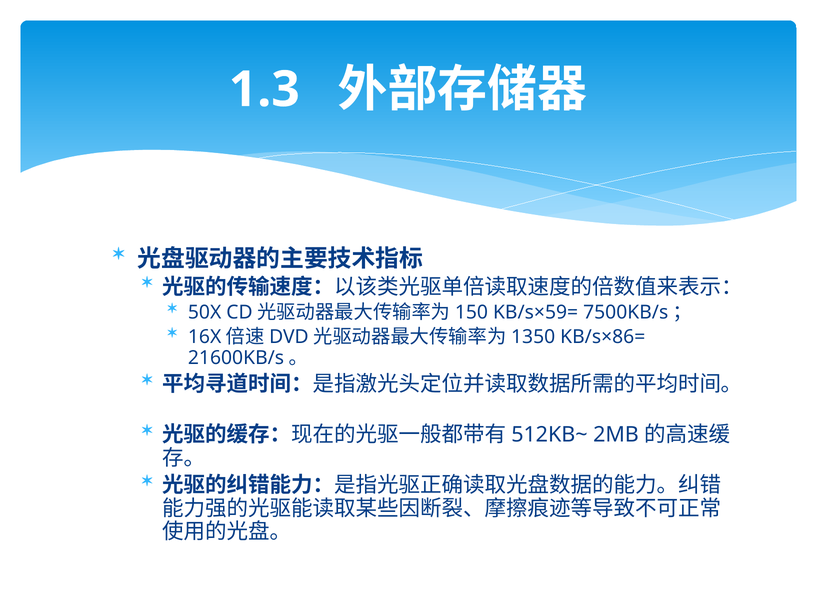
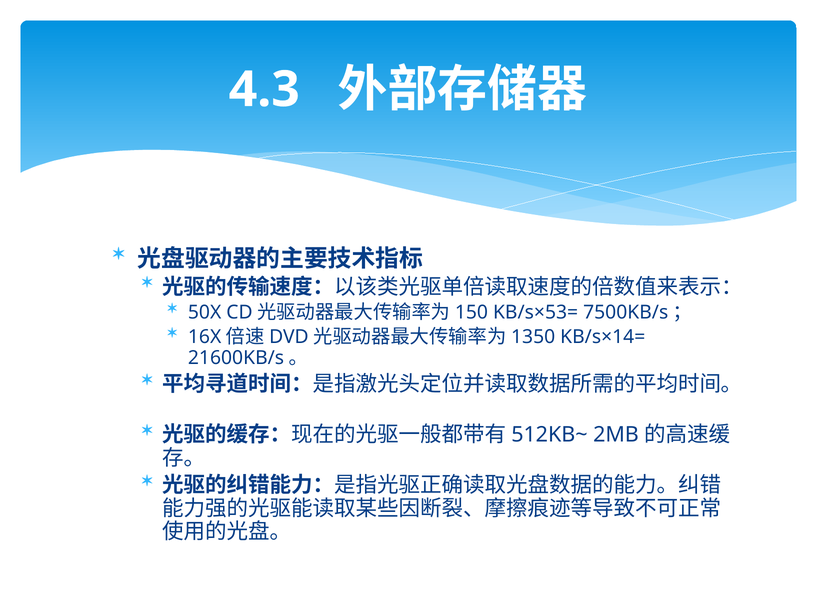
1.3: 1.3 -> 4.3
KB/s×59=: KB/s×59= -> KB/s×53=
KB/s×86=: KB/s×86= -> KB/s×14=
